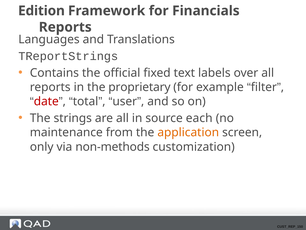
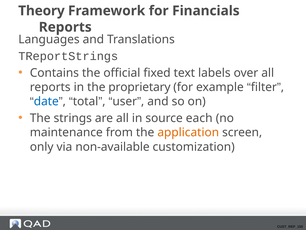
Edition: Edition -> Theory
date colour: red -> blue
non-methods: non-methods -> non-available
